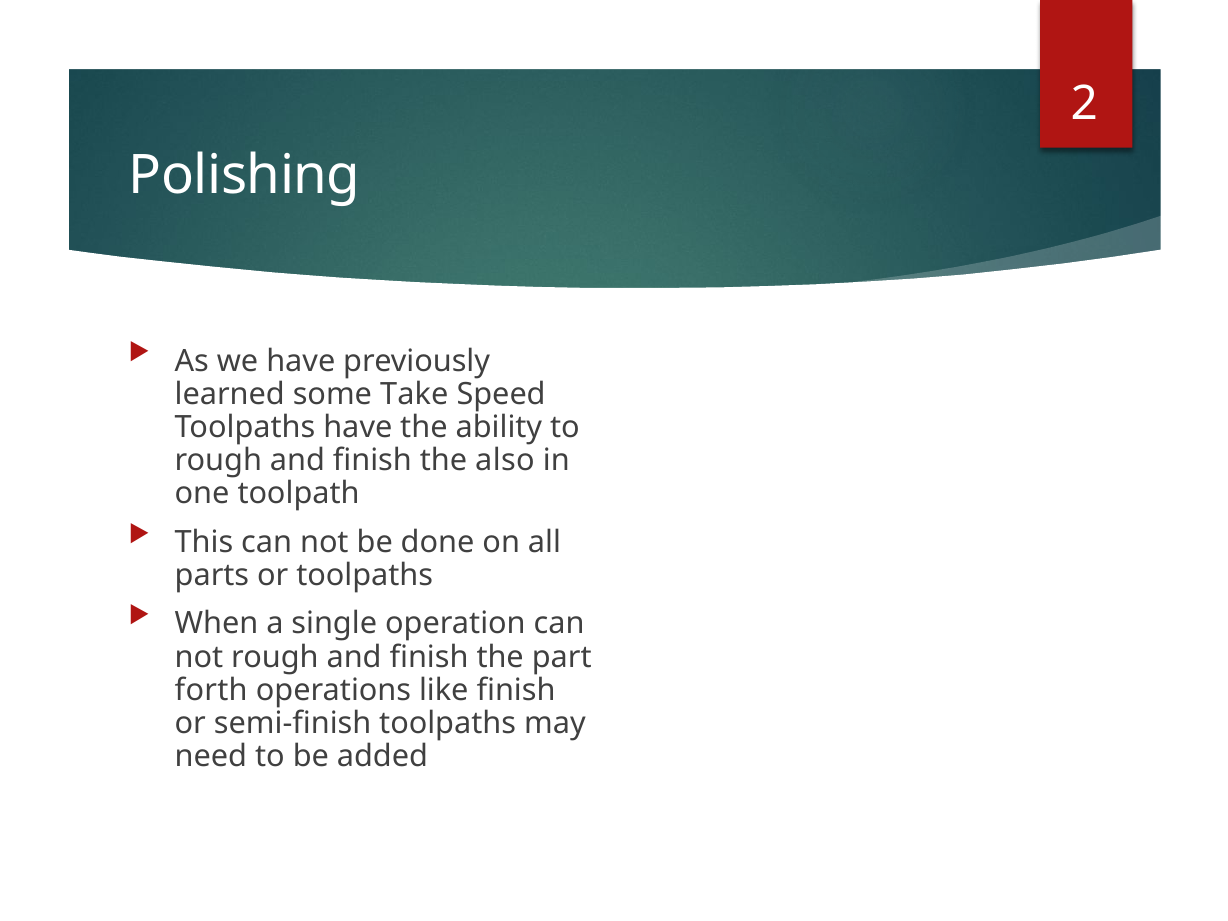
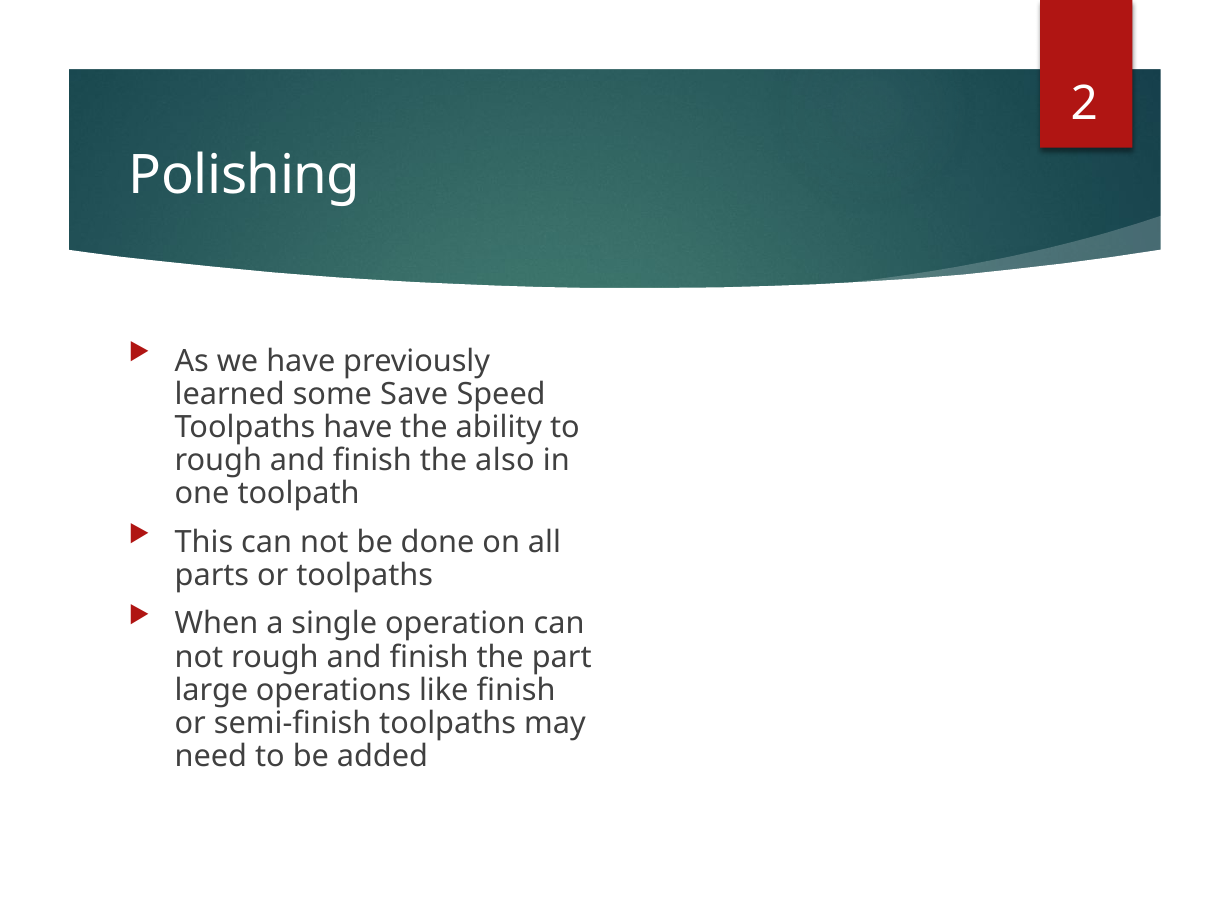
Take: Take -> Save
forth: forth -> large
